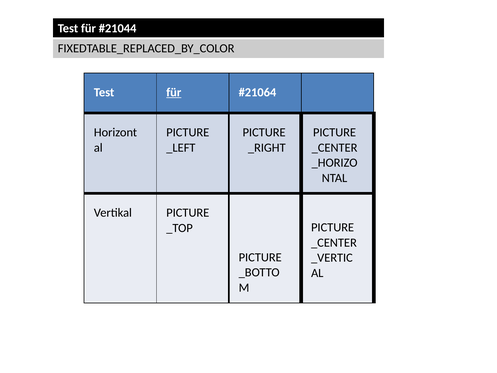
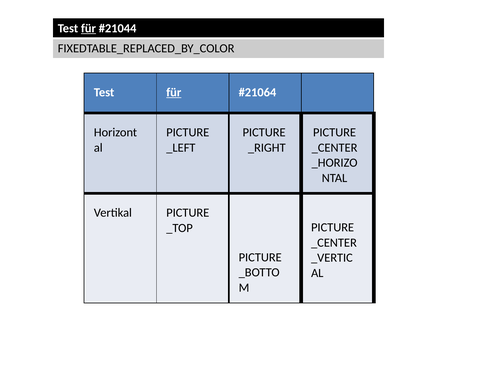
für at (88, 28) underline: none -> present
